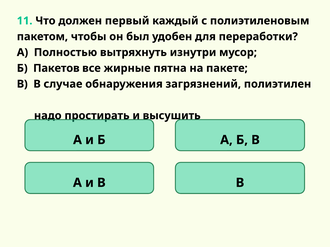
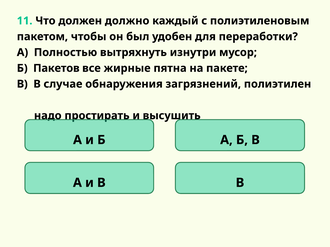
первый: первый -> должно
